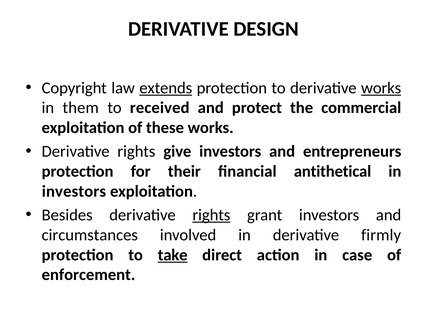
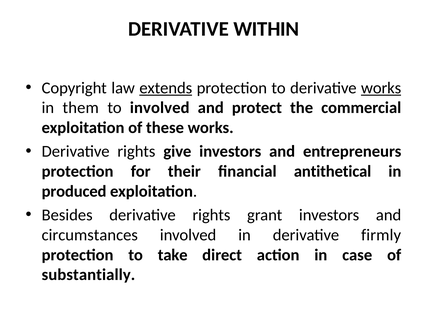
DESIGN: DESIGN -> WITHIN
to received: received -> involved
investors at (74, 191): investors -> produced
rights at (211, 215) underline: present -> none
take underline: present -> none
enforcement: enforcement -> substantially
